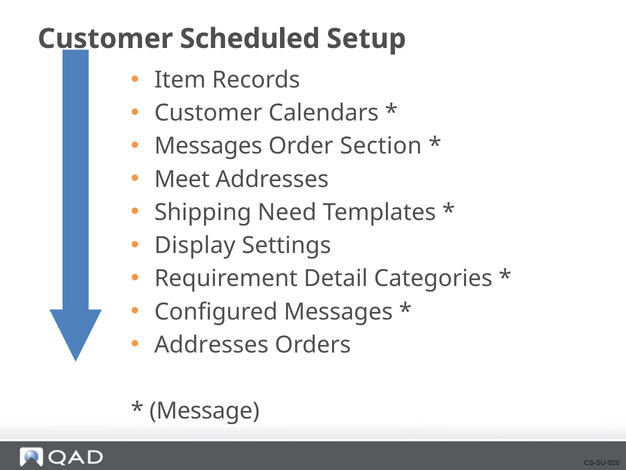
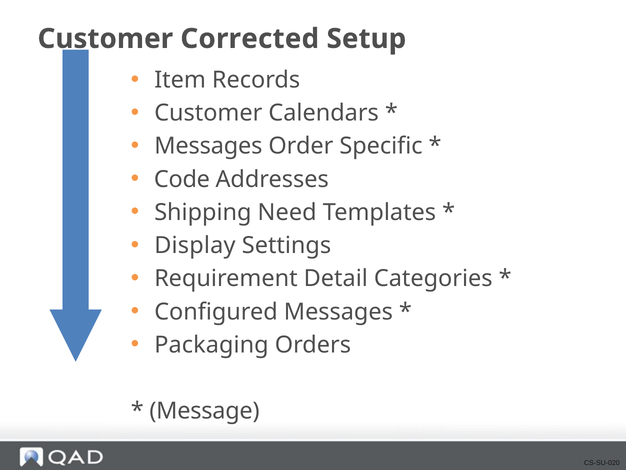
Scheduled: Scheduled -> Corrected
Section: Section -> Specific
Meet: Meet -> Code
Addresses at (211, 345): Addresses -> Packaging
